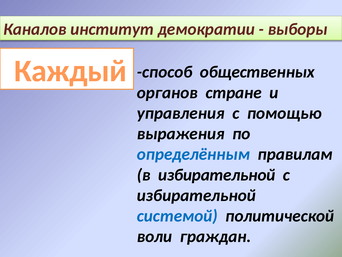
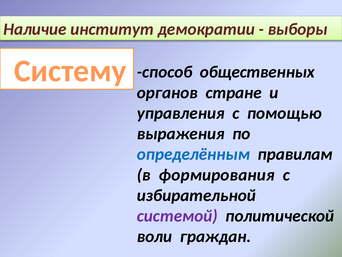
Каналов: Каналов -> Наличие
Каждый: Каждый -> Систему
в избирательной: избирательной -> формирования
системой colour: blue -> purple
